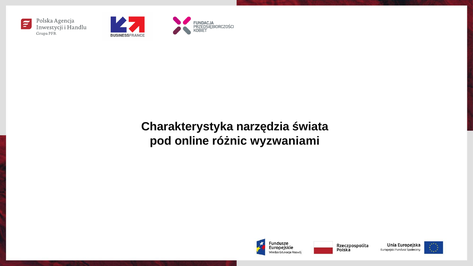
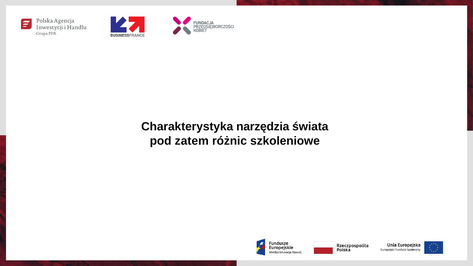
online: online -> zatem
wyzwaniami: wyzwaniami -> szkoleniowe
